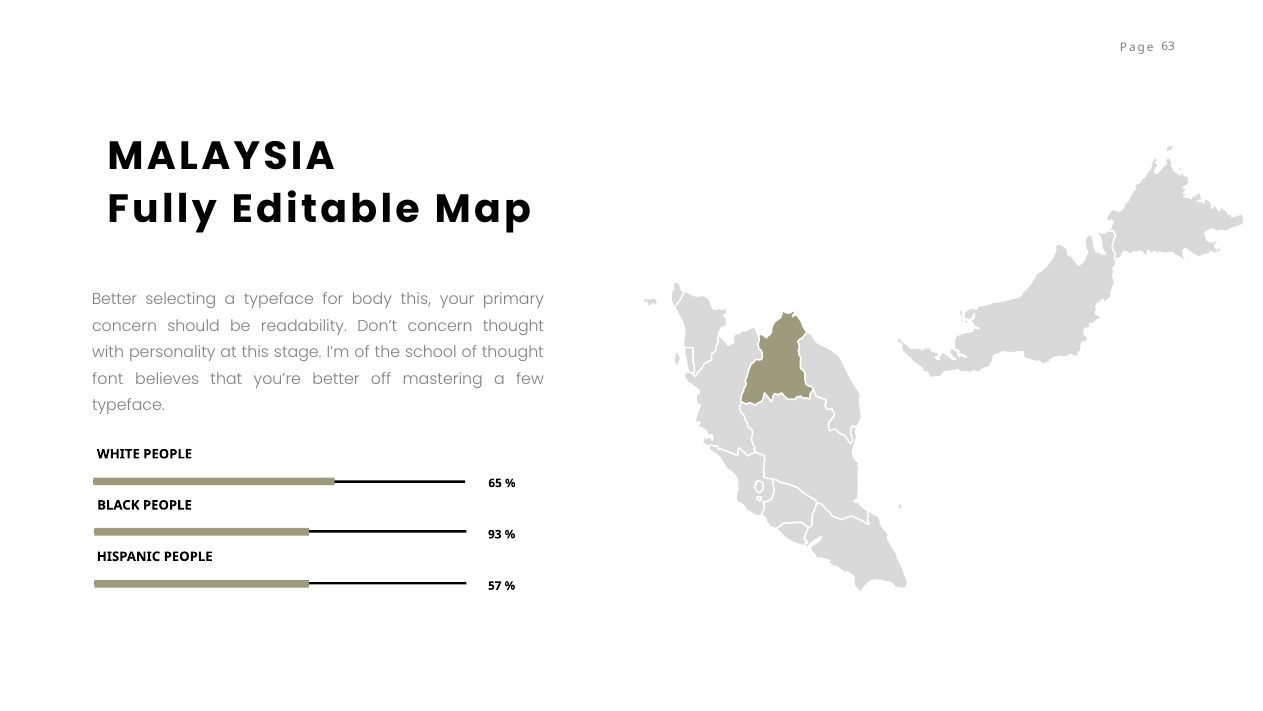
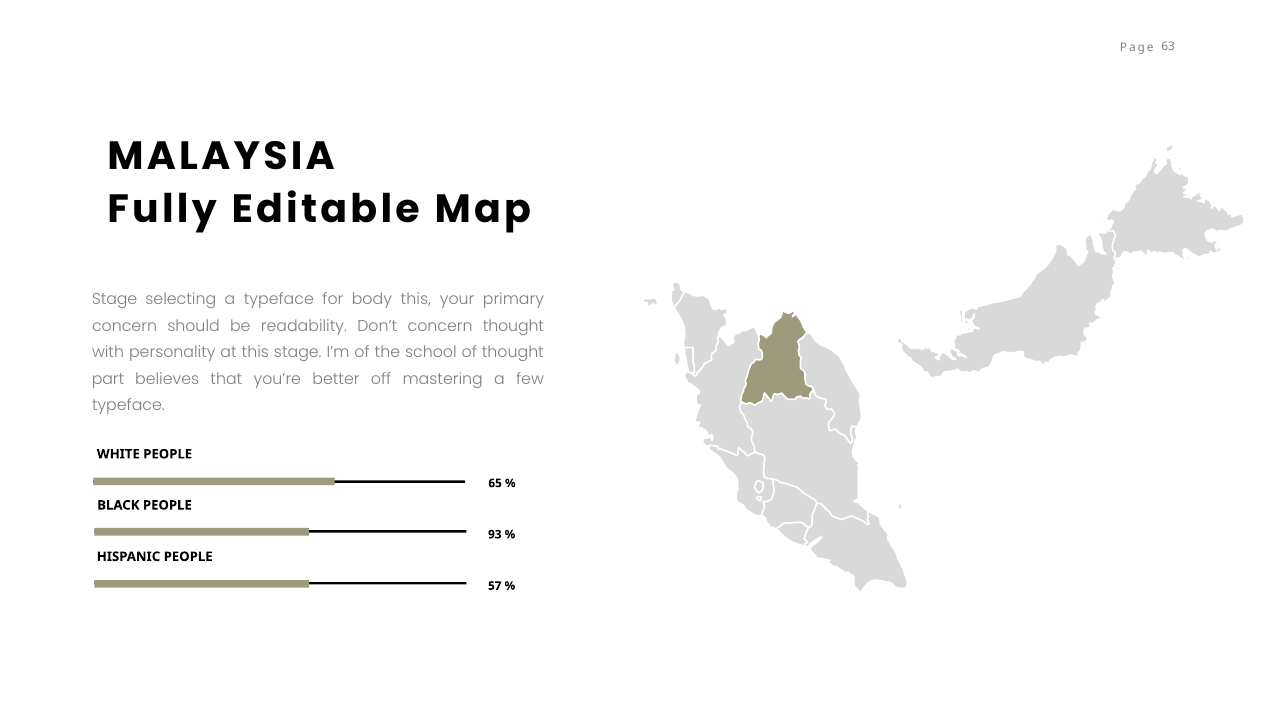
Better at (115, 299): Better -> Stage
font: font -> part
